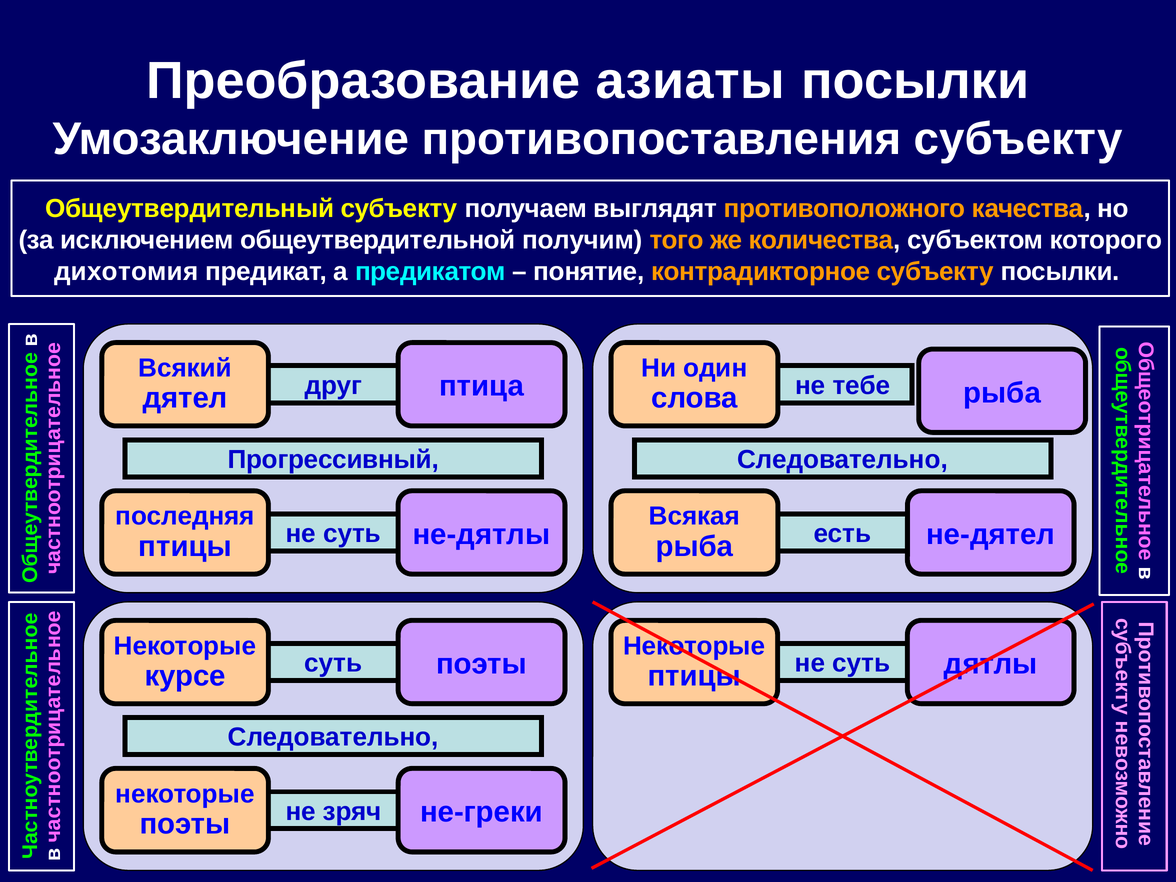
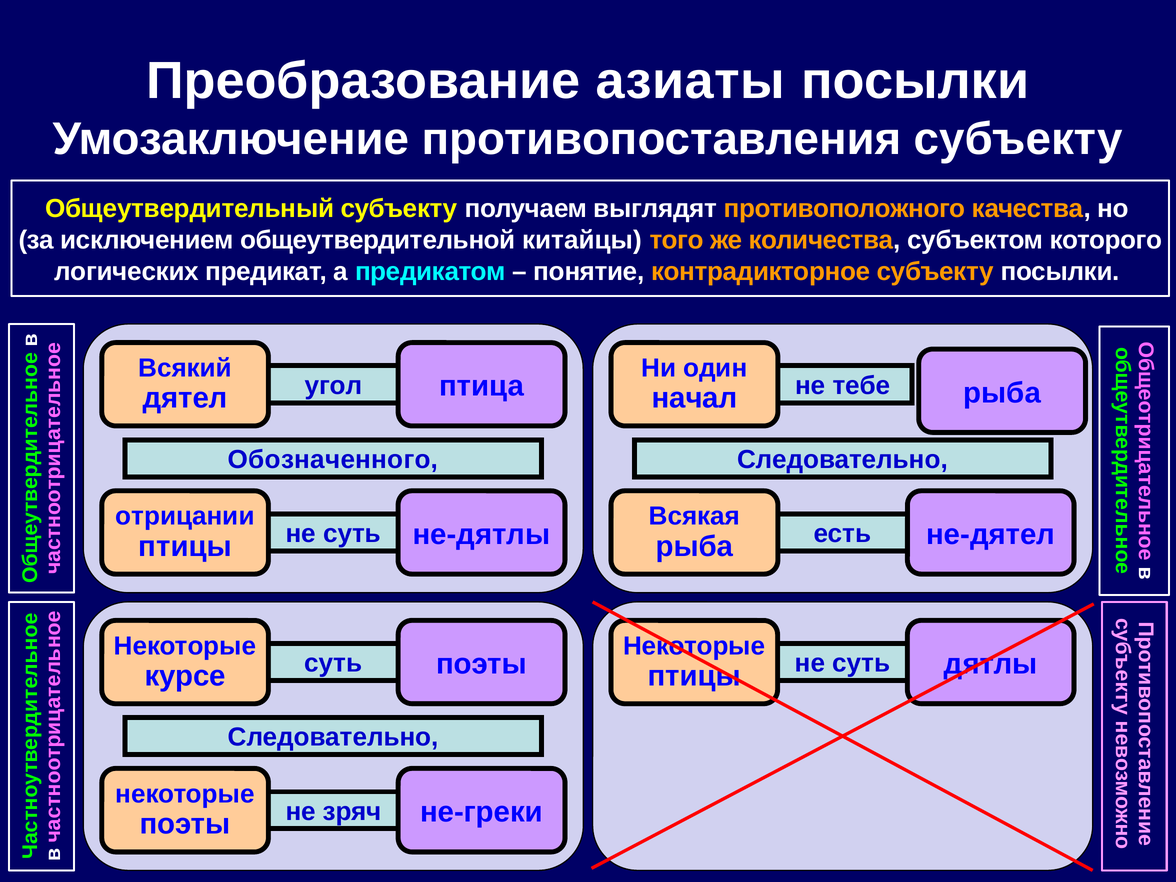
получим: получим -> китайцы
дихотомия: дихотомия -> логических
друг: друг -> угол
слова: слова -> начал
Прогрессивный: Прогрессивный -> Обозначенного
последняя: последняя -> отрицании
